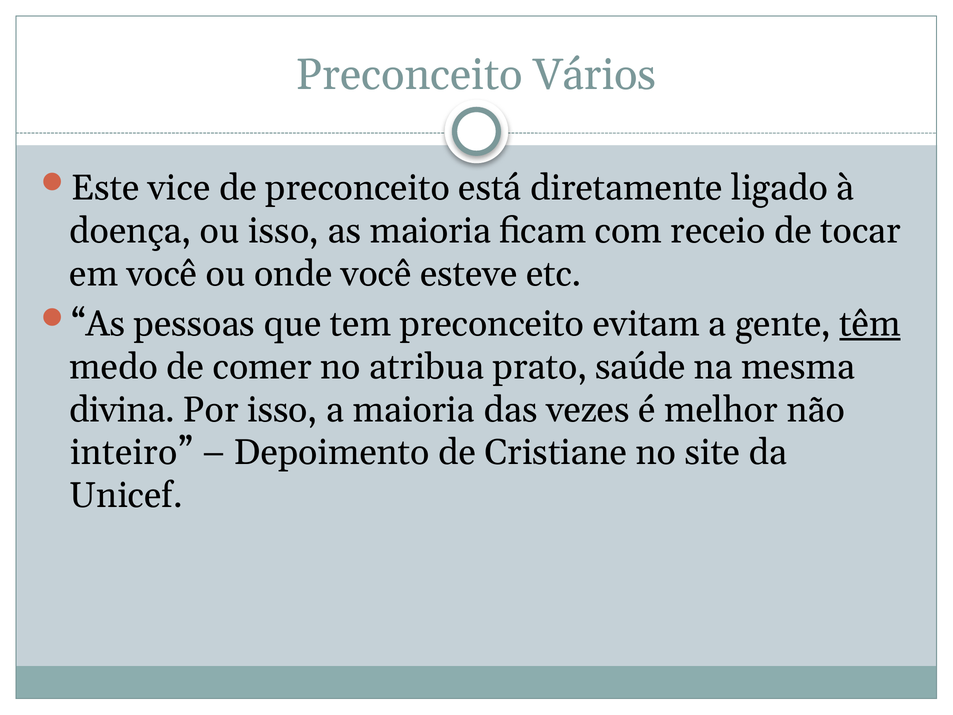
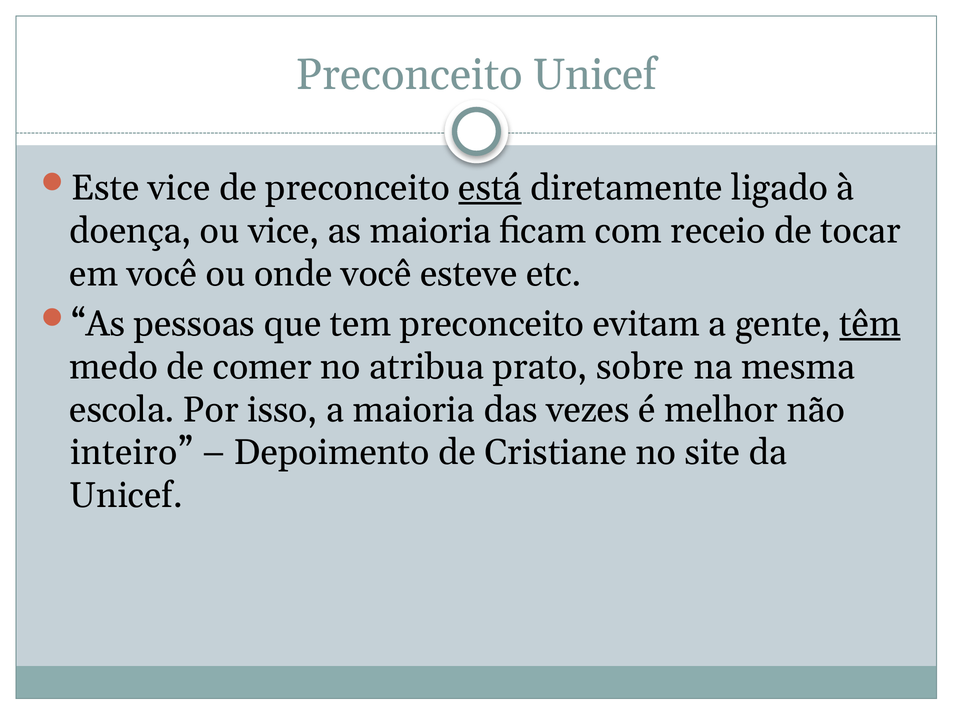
Preconceito Vários: Vários -> Unicef
está underline: none -> present
ou isso: isso -> vice
saúde: saúde -> sobre
divina: divina -> escola
